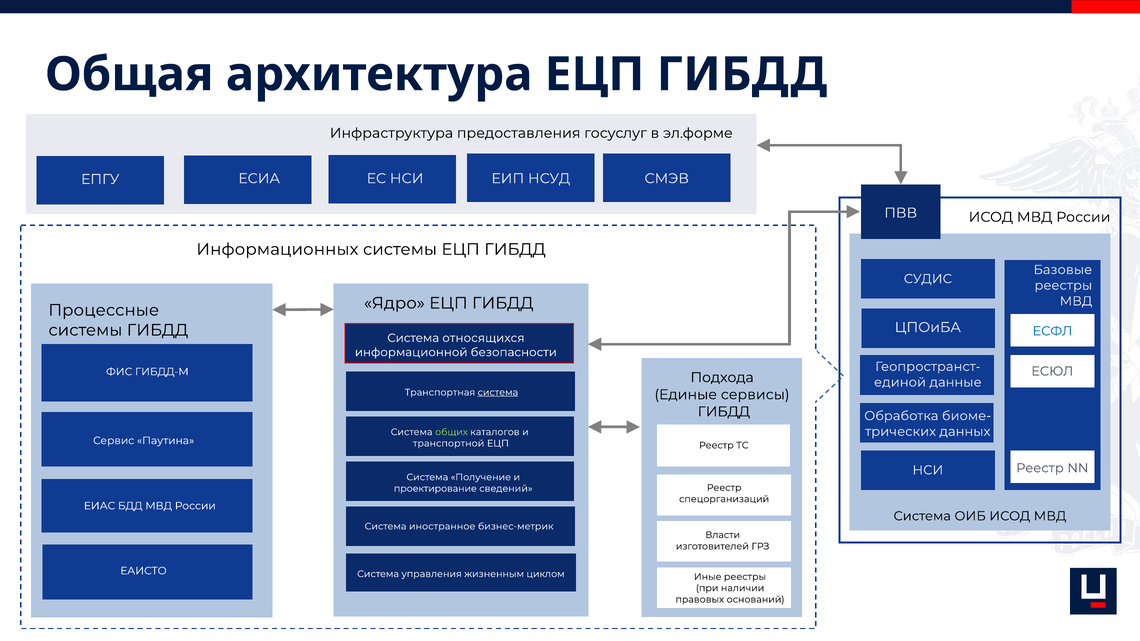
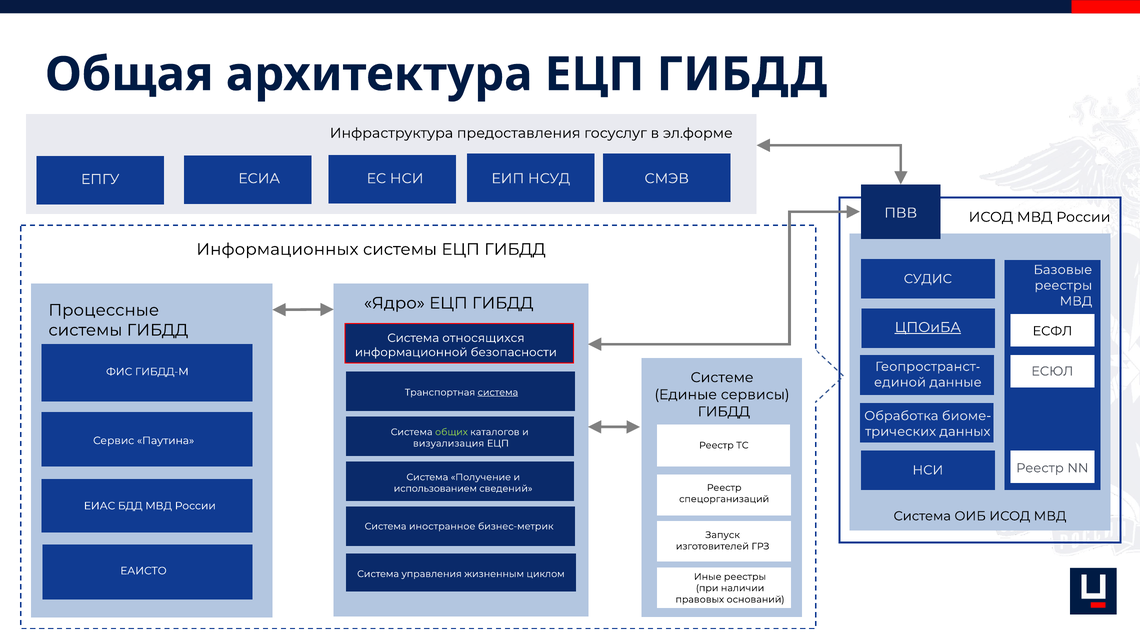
ЦПОиБА underline: none -> present
ЕСФЛ colour: blue -> black
Подхода: Подхода -> Системе
транспортной: транспортной -> визуализация
проектирование: проектирование -> использованием
Власти: Власти -> Запуск
